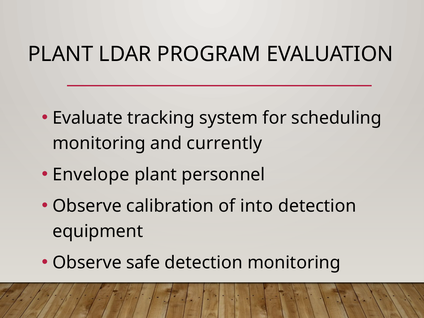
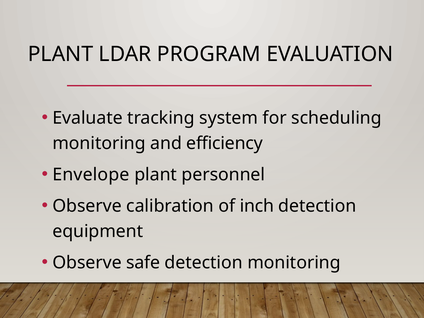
currently: currently -> efficiency
into: into -> inch
